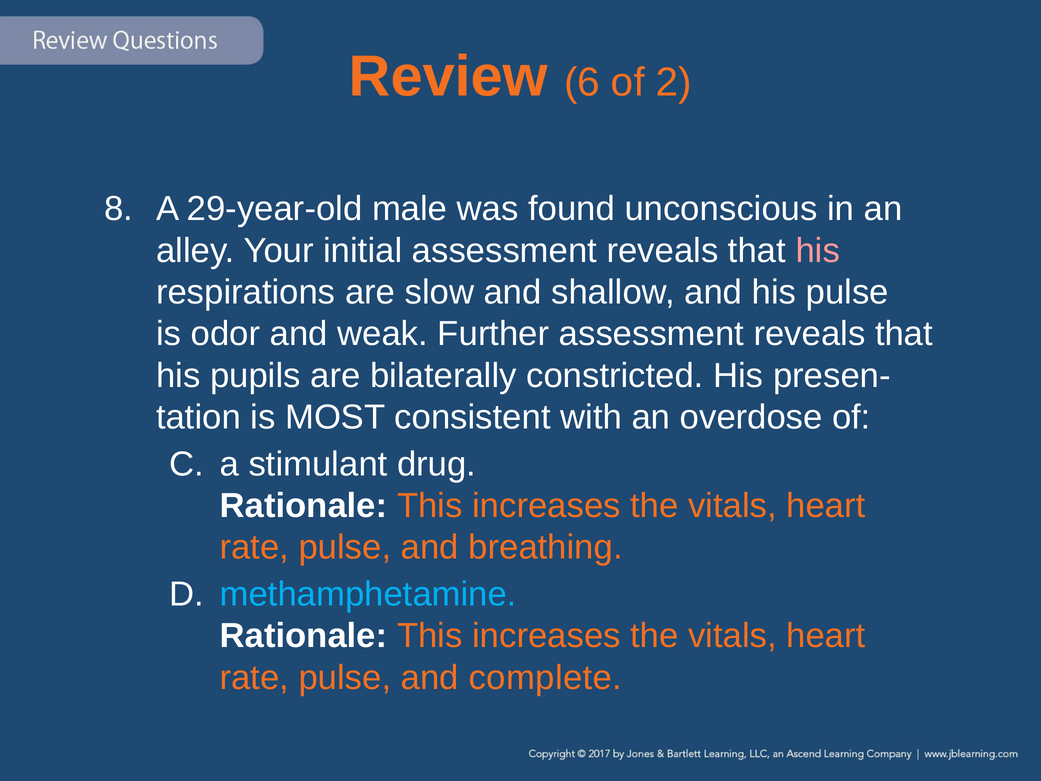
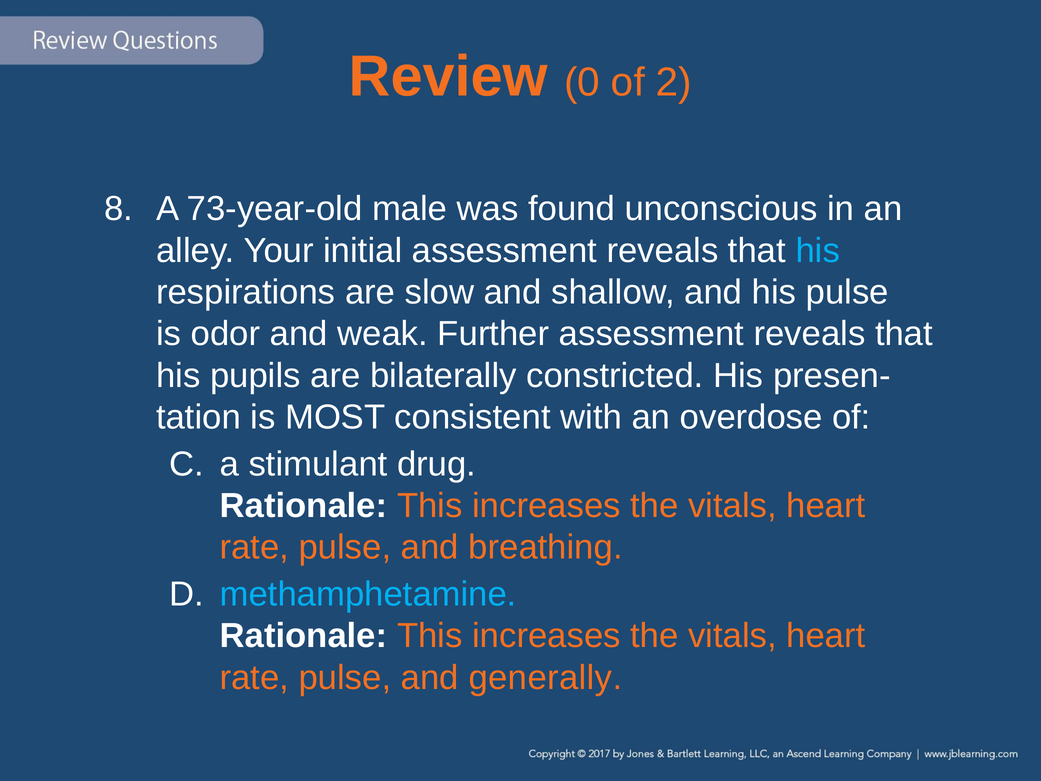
6: 6 -> 0
29-year-old: 29-year-old -> 73-year-old
his at (818, 251) colour: pink -> light blue
complete: complete -> generally
